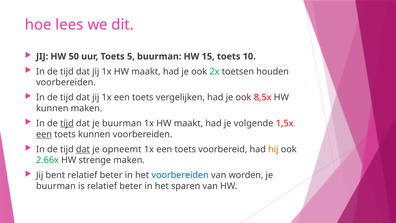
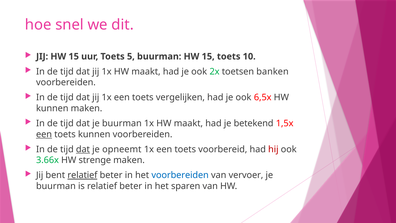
lees: lees -> snel
JIJ HW 50: 50 -> 15
houden: houden -> banken
8,5x: 8,5x -> 6,5x
tijd at (67, 123) underline: present -> none
volgende: volgende -> betekend
hij colour: orange -> red
2.66x: 2.66x -> 3.66x
relatief at (82, 175) underline: none -> present
worden: worden -> vervoer
